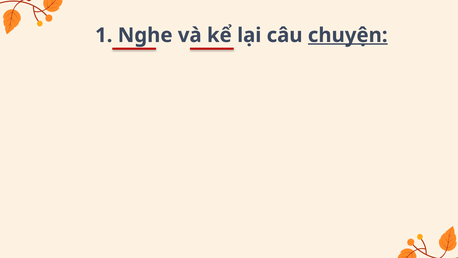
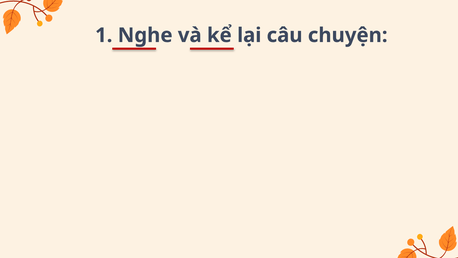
chuyện underline: present -> none
